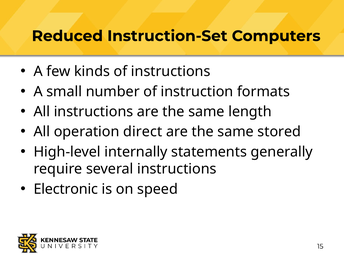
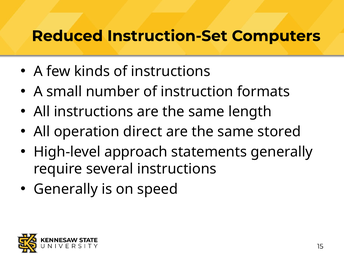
internally: internally -> approach
Electronic at (66, 189): Electronic -> Generally
